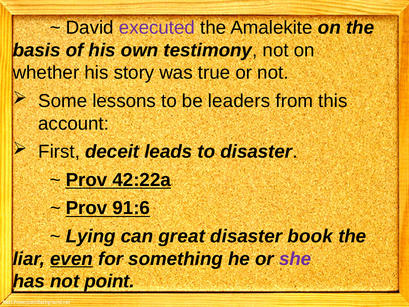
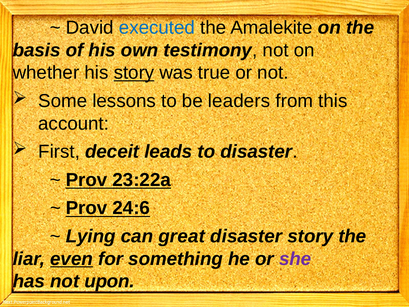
executed colour: purple -> blue
story at (134, 73) underline: none -> present
42:22a: 42:22a -> 23:22a
91:6: 91:6 -> 24:6
disaster book: book -> story
point: point -> upon
